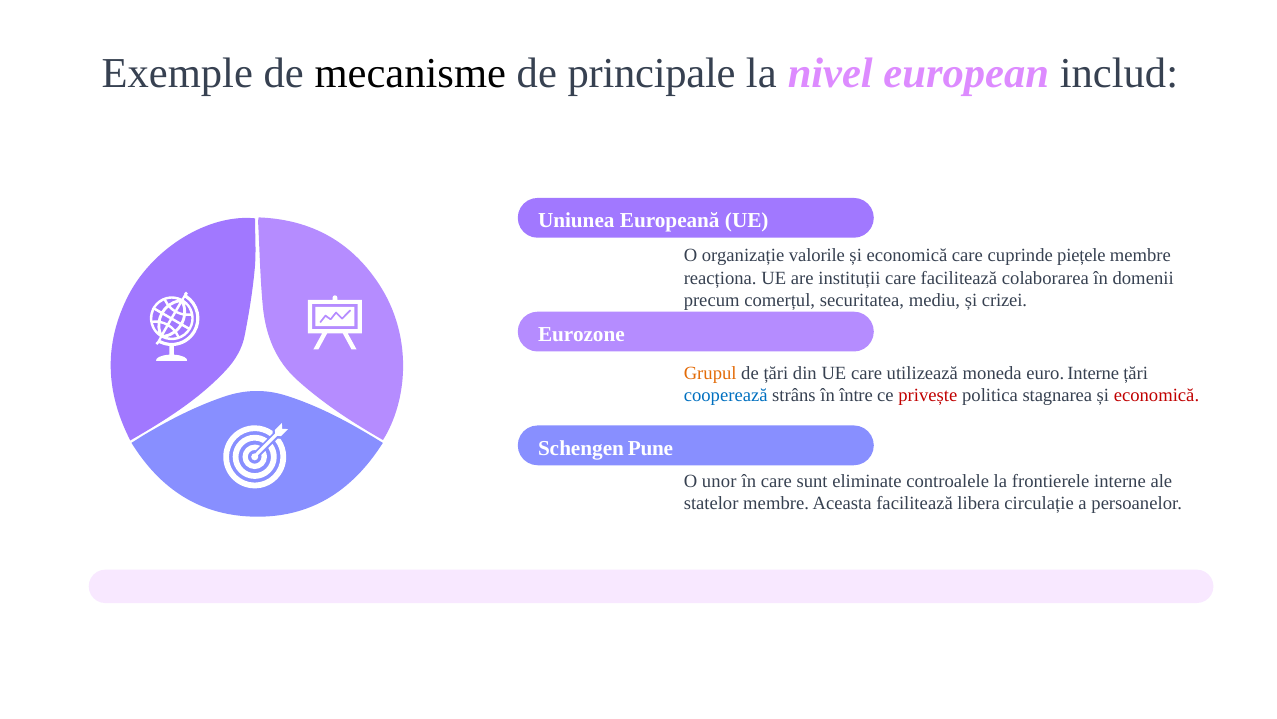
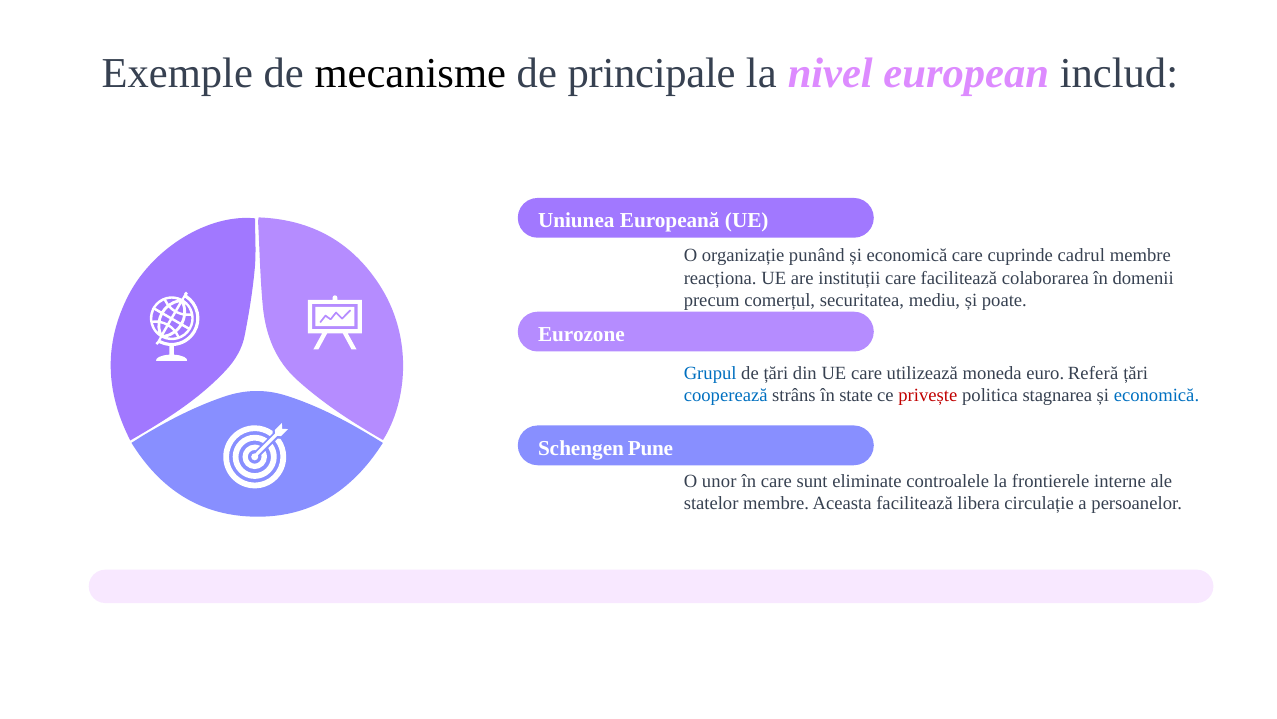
valorile: valorile -> punând
piețele: piețele -> cadrul
crizei: crizei -> poate
Grupul colour: orange -> blue
euro Interne: Interne -> Referă
între: între -> state
economică at (1156, 395) colour: red -> blue
